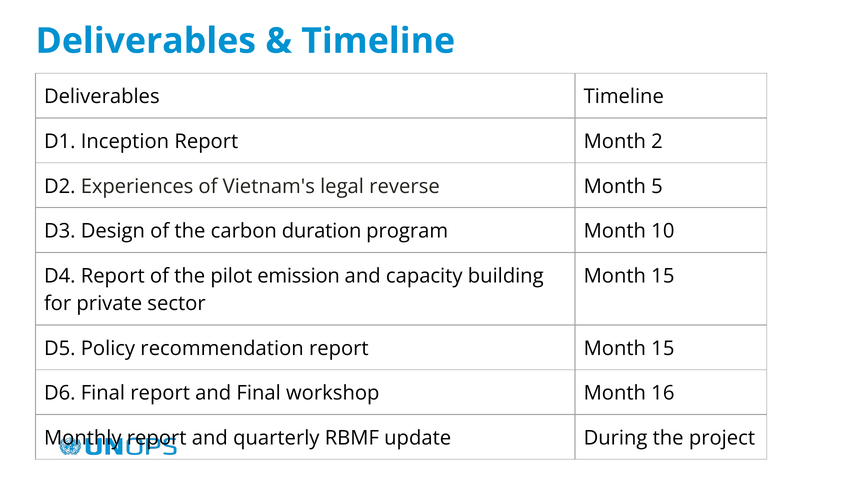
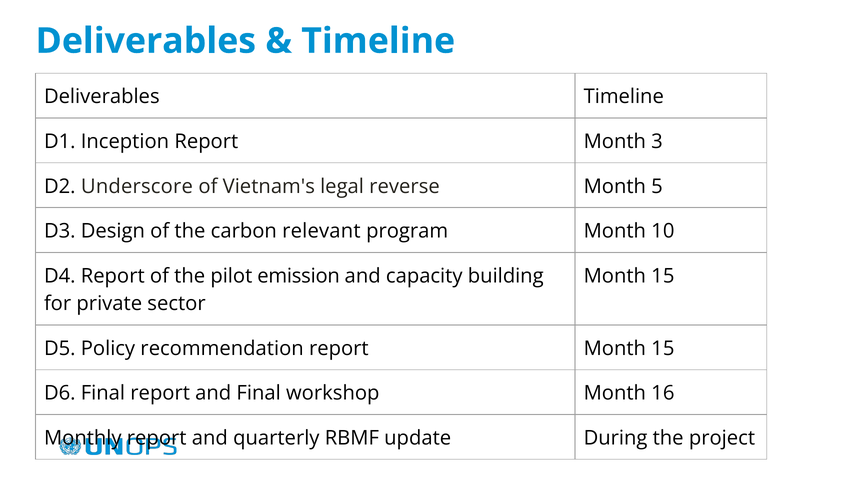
2: 2 -> 3
Experiences: Experiences -> Underscore
duration: duration -> relevant
